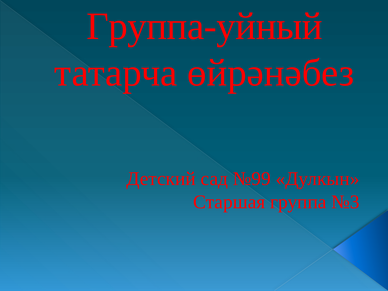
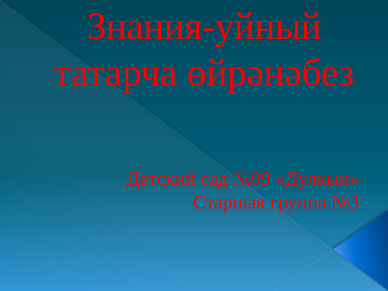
Группа-уйный: Группа-уйный -> Знания-уйный
